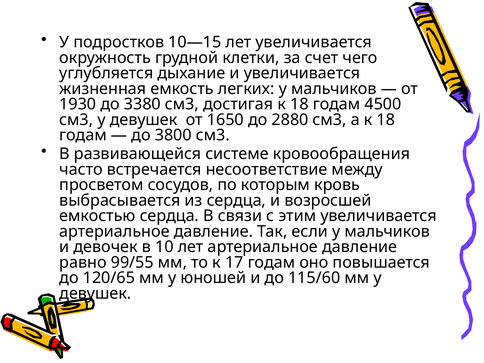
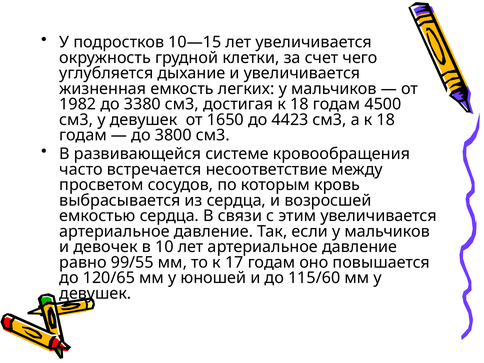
1930: 1930 -> 1982
2880: 2880 -> 4423
